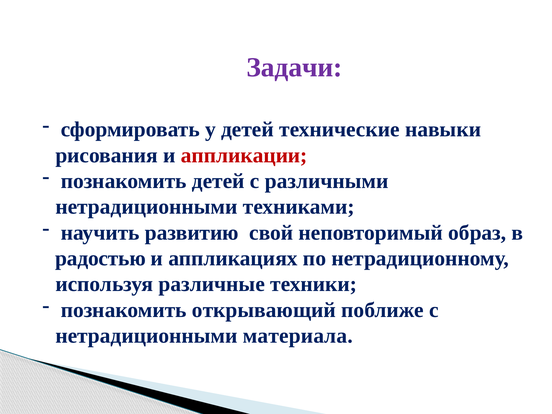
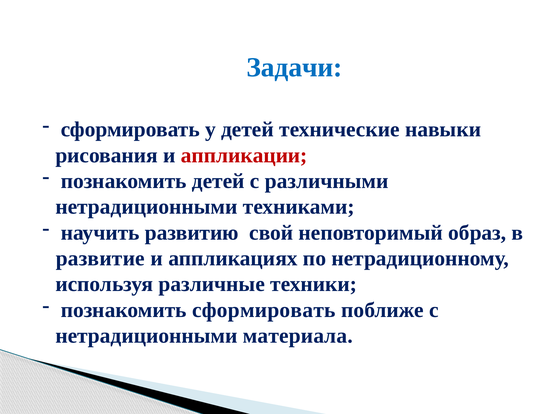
Задачи colour: purple -> blue
радостью: радостью -> развитие
познакомить открывающий: открывающий -> сформировать
